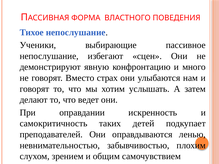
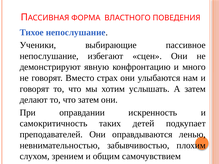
что ведет: ведет -> затем
